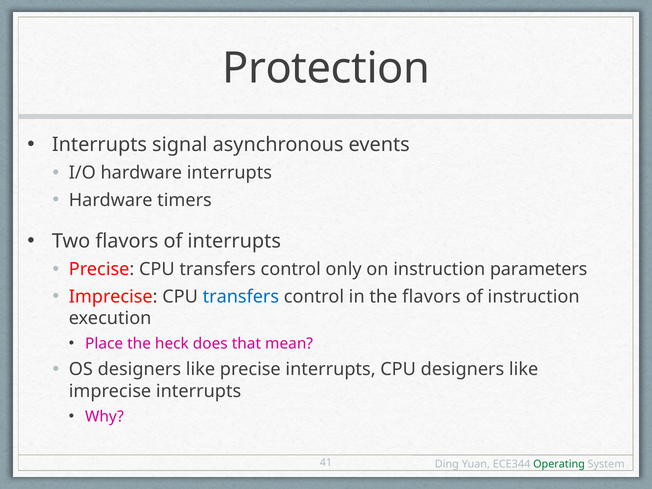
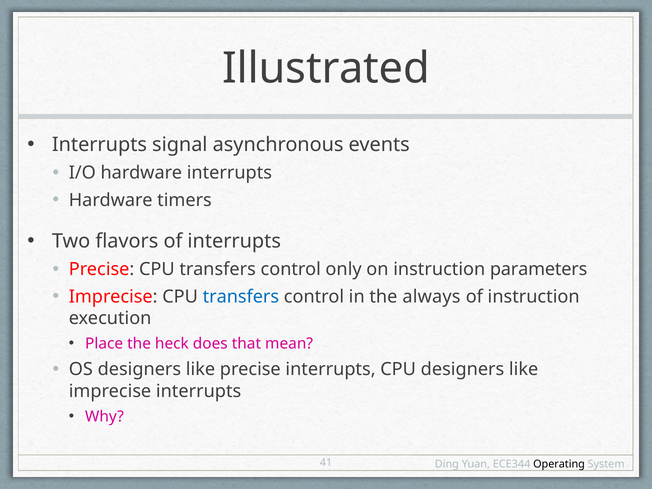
Protection: Protection -> Illustrated
the flavors: flavors -> always
Operating colour: green -> black
